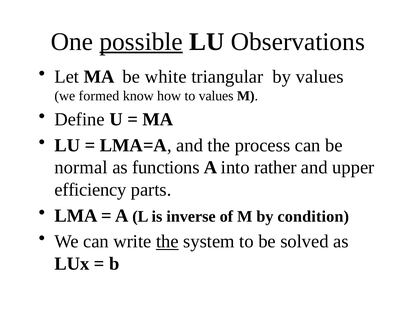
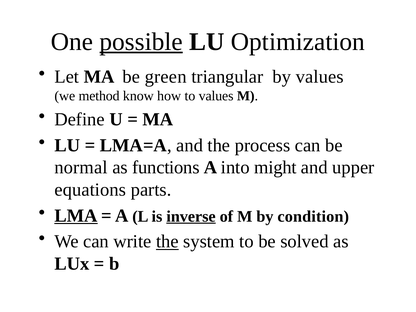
Observations: Observations -> Optimization
white: white -> green
formed: formed -> method
rather: rather -> might
efficiency: efficiency -> equations
LMA underline: none -> present
inverse underline: none -> present
